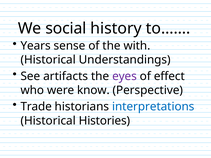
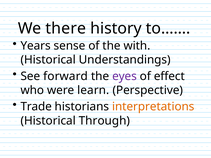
social: social -> there
artifacts: artifacts -> forward
know: know -> learn
interpretations colour: blue -> orange
Histories: Histories -> Through
